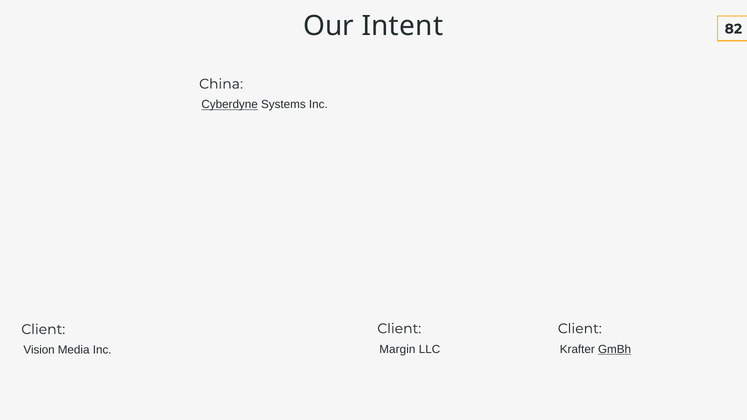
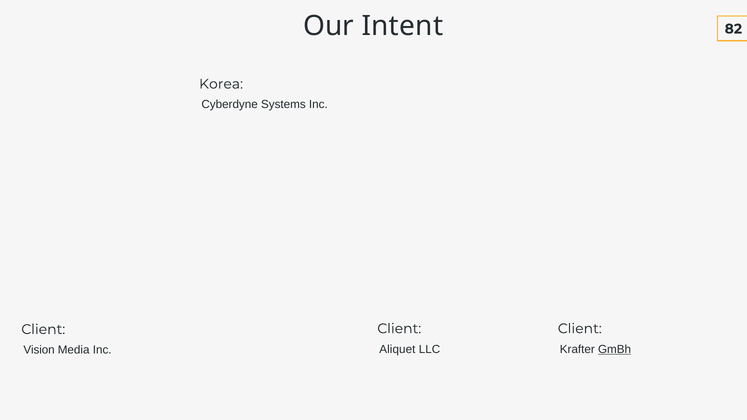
China: China -> Korea
Cyberdyne underline: present -> none
Margin: Margin -> Aliquet
